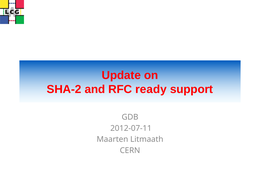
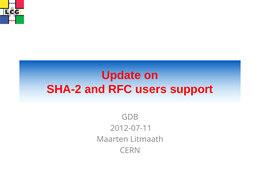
ready: ready -> users
